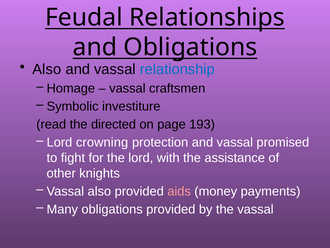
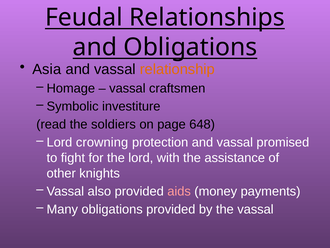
Also at (47, 69): Also -> Asia
relationship colour: blue -> orange
directed: directed -> soldiers
193: 193 -> 648
